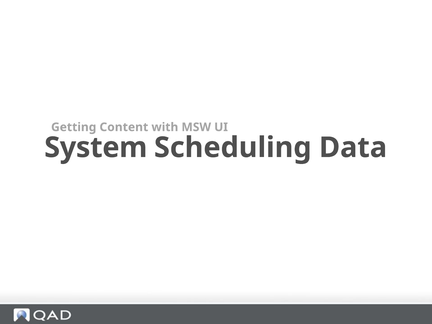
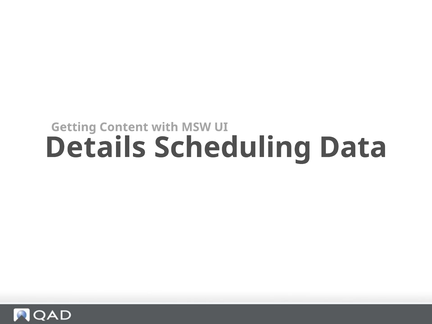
System: System -> Details
